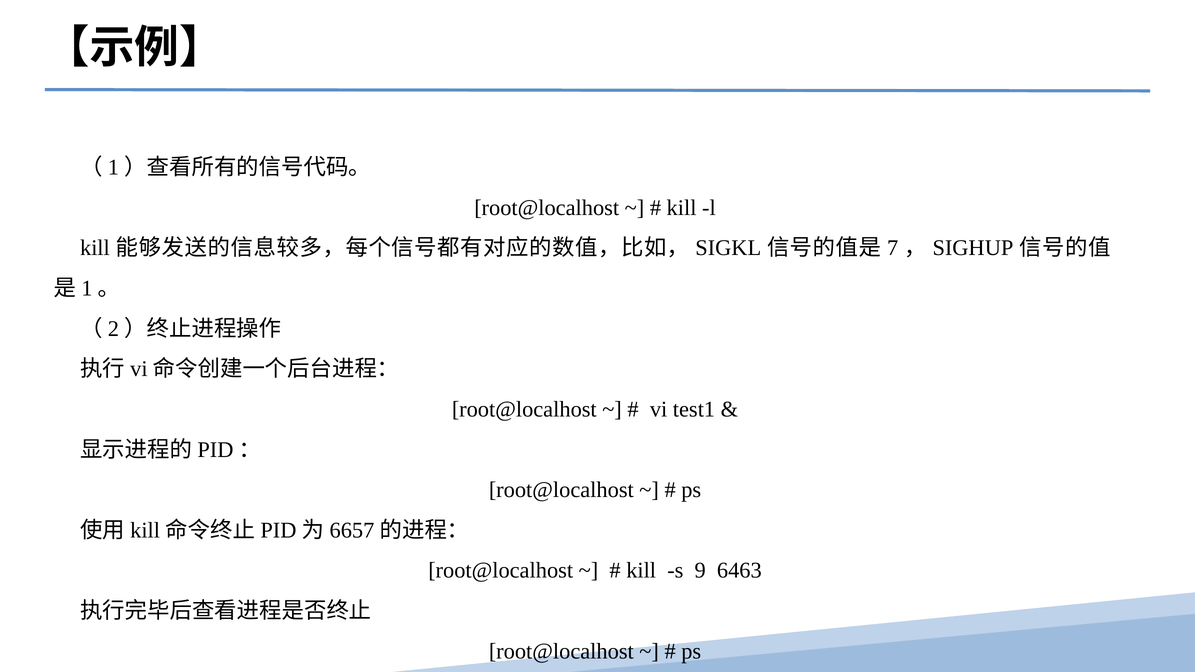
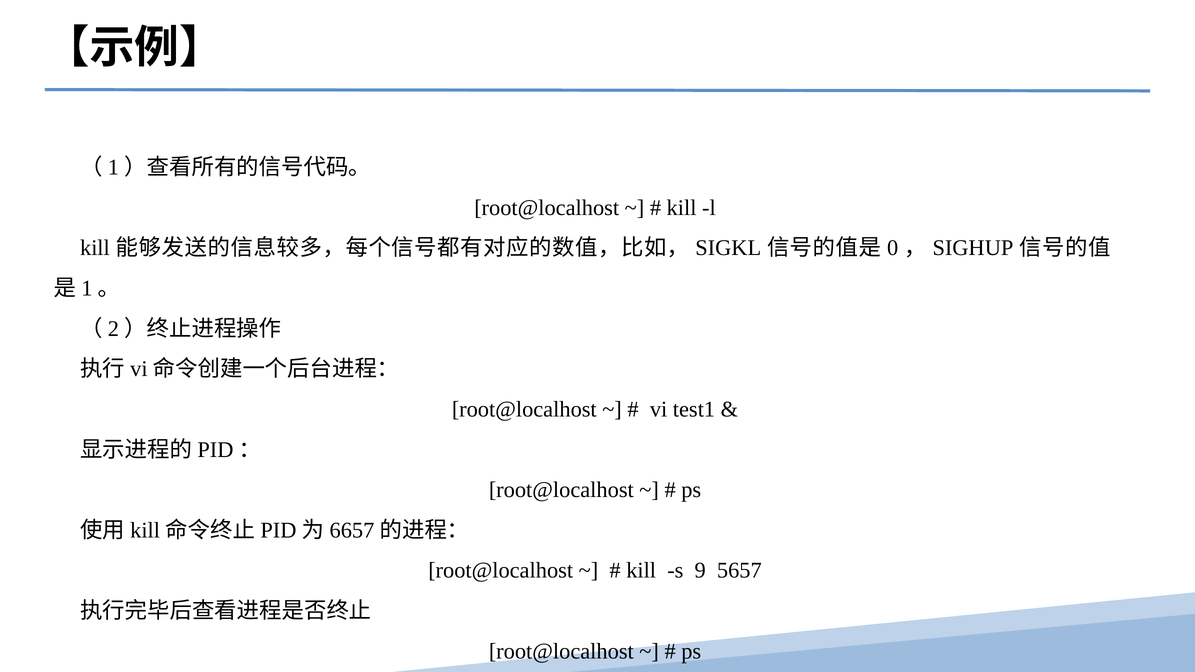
7: 7 -> 0
6463: 6463 -> 5657
